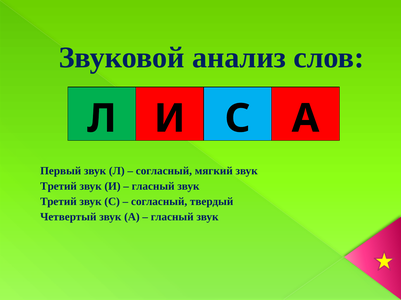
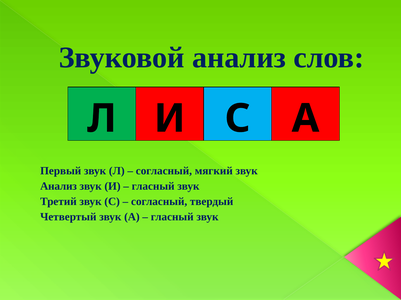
Третий at (59, 187): Третий -> Анализ
